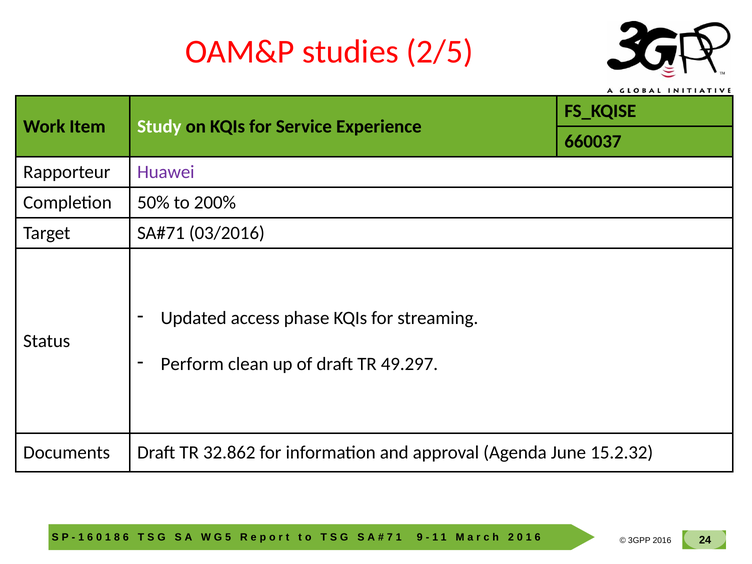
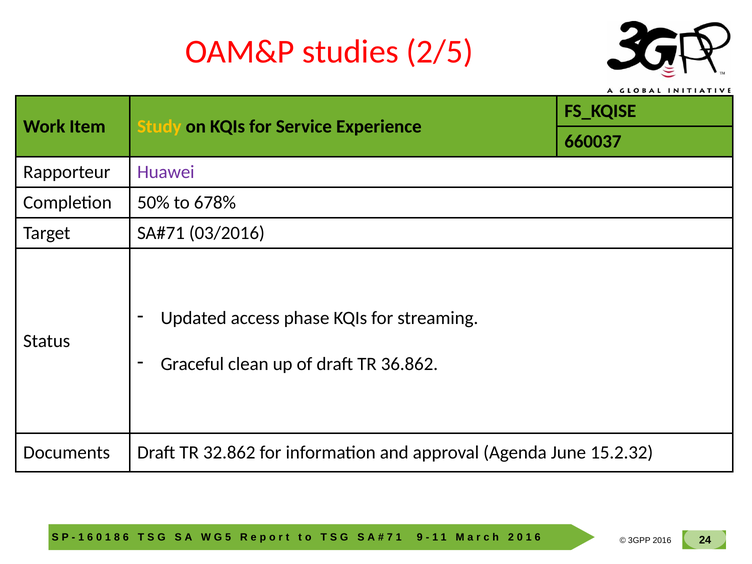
Study colour: white -> yellow
200%: 200% -> 678%
Perform: Perform -> Graceful
49.297: 49.297 -> 36.862
